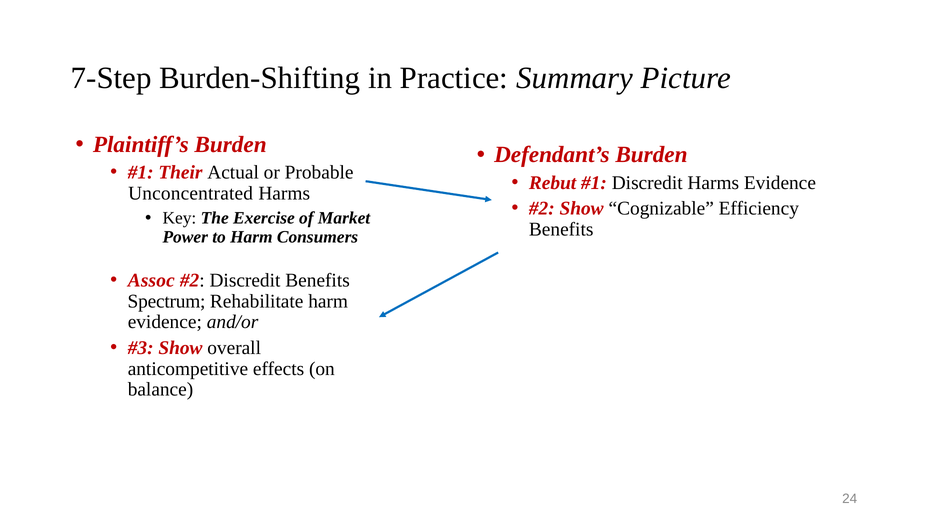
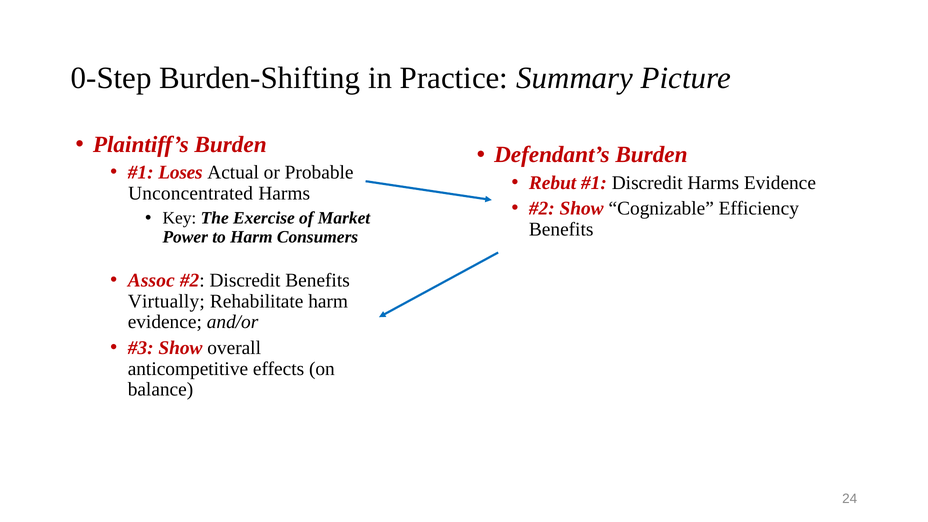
7-Step: 7-Step -> 0-Step
Their: Their -> Loses
Spectrum: Spectrum -> Virtually
